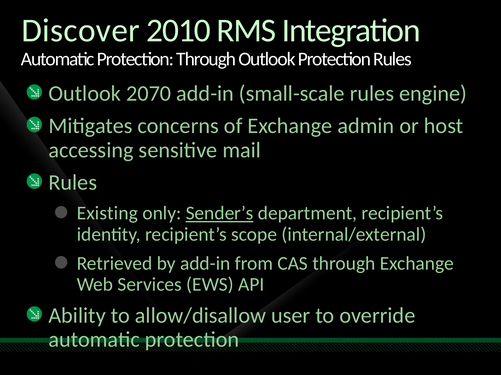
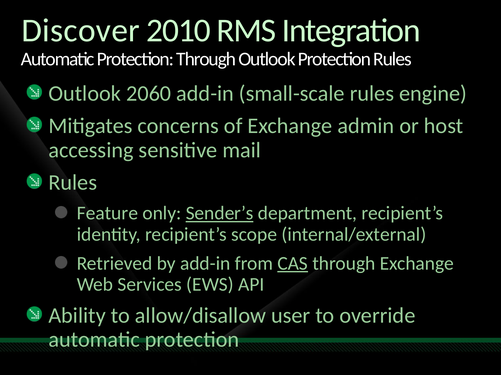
2070: 2070 -> 2060
Existing: Existing -> Feature
CAS underline: none -> present
